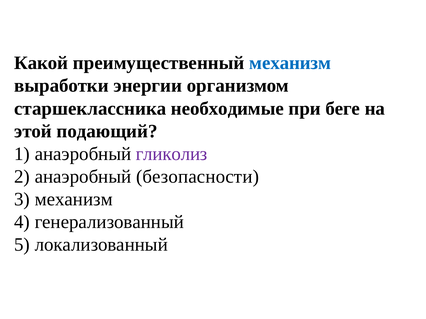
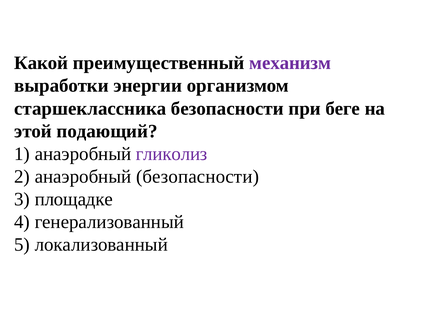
механизм at (290, 63) colour: blue -> purple
старшеклассника необходимые: необходимые -> безопасности
3 механизм: механизм -> площадке
